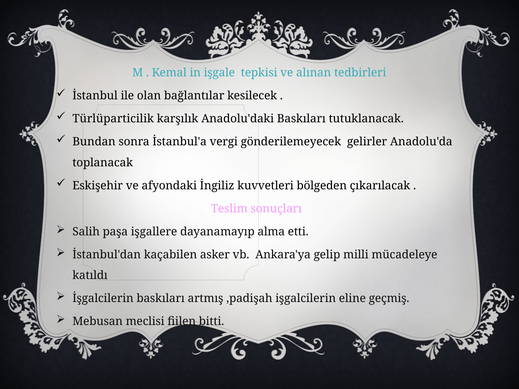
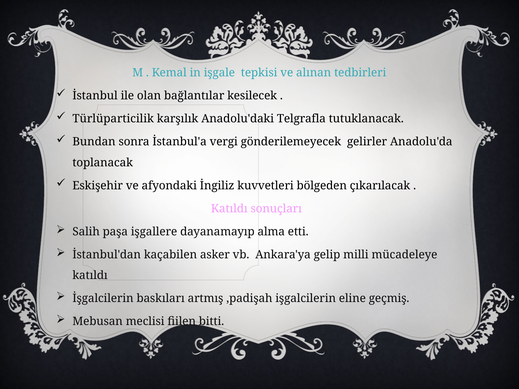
Anadolu'daki Baskıları: Baskıları -> Telgrafla
Teslim at (229, 209): Teslim -> Katıldı
